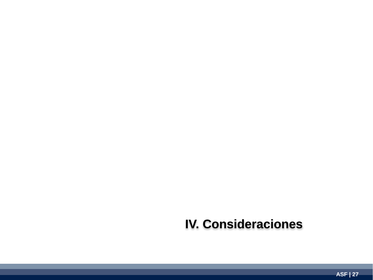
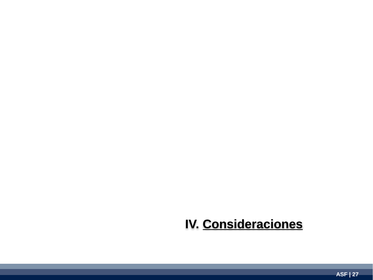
Consideraciones underline: none -> present
